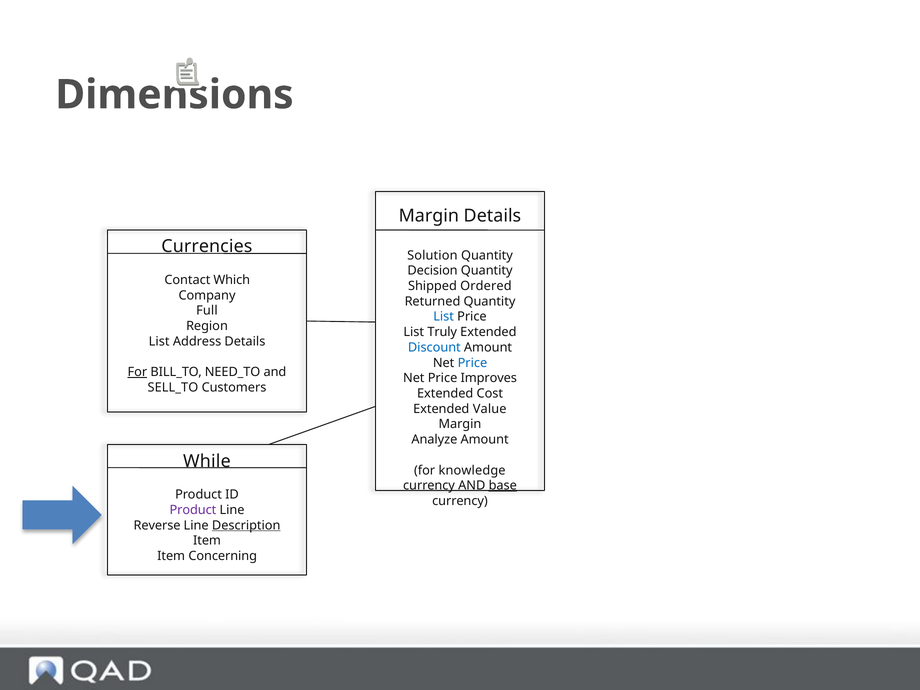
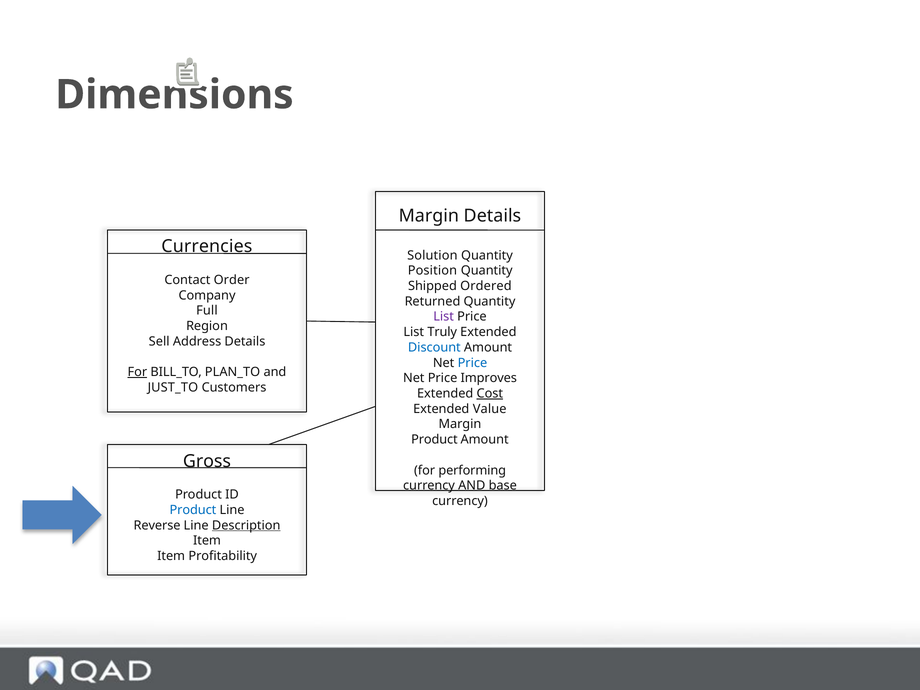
Decision: Decision -> Position
Which: Which -> Order
List at (444, 317) colour: blue -> purple
List at (159, 341): List -> Sell
NEED_TO: NEED_TO -> PLAN_TO
SELL_TO: SELL_TO -> JUST_TO
Cost underline: none -> present
Analyze at (434, 440): Analyze -> Product
While: While -> Gross
knowledge: knowledge -> performing
base underline: present -> none
Product at (193, 510) colour: purple -> blue
Concerning: Concerning -> Profitability
